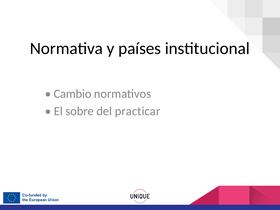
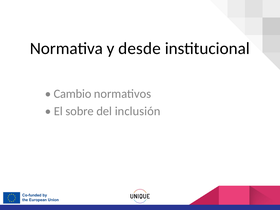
países: países -> desde
practicar: practicar -> inclusión
